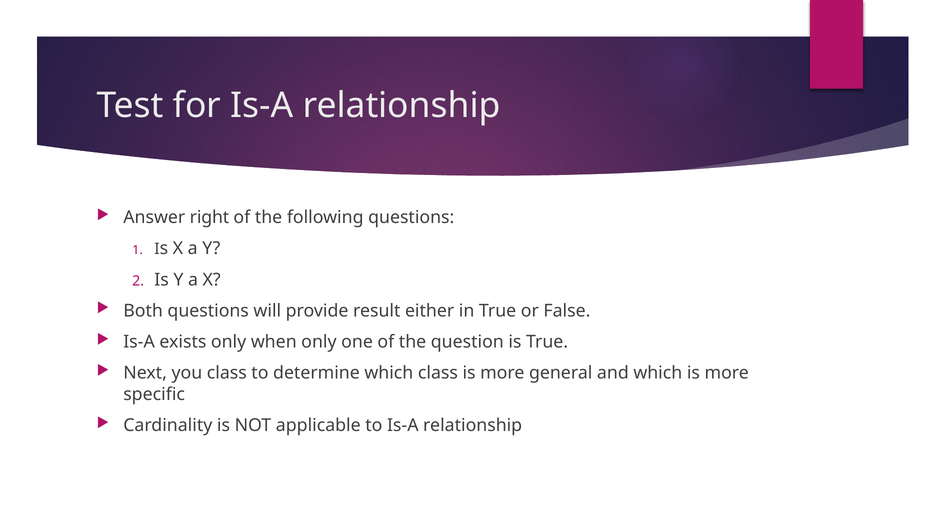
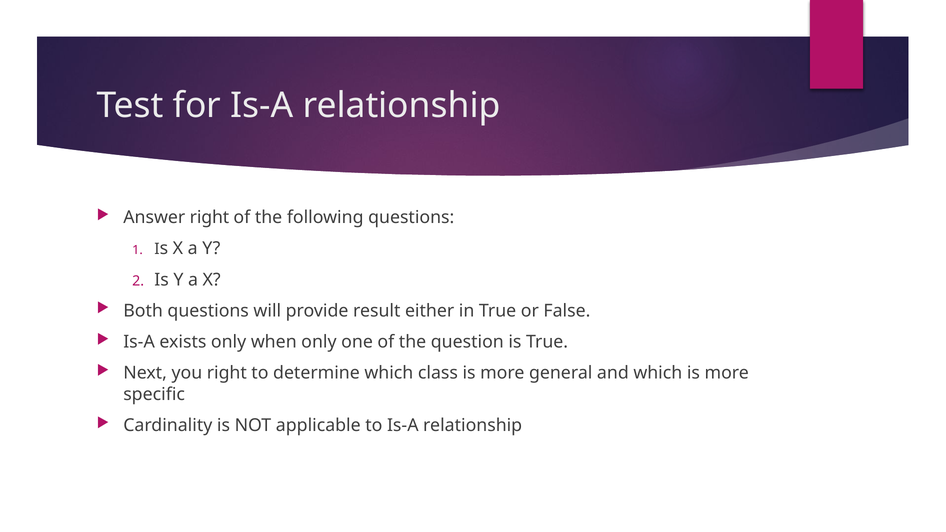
you class: class -> right
